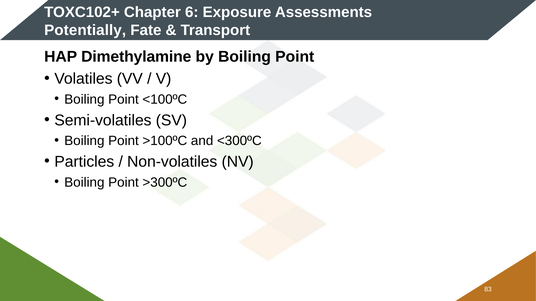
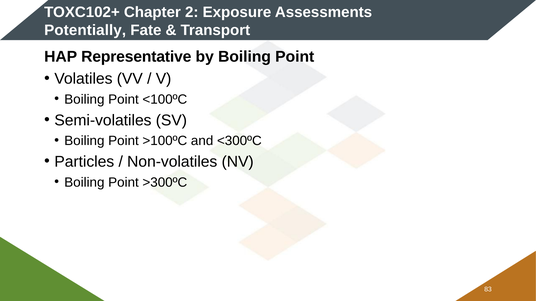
6: 6 -> 2
Dimethylamine: Dimethylamine -> Representative
